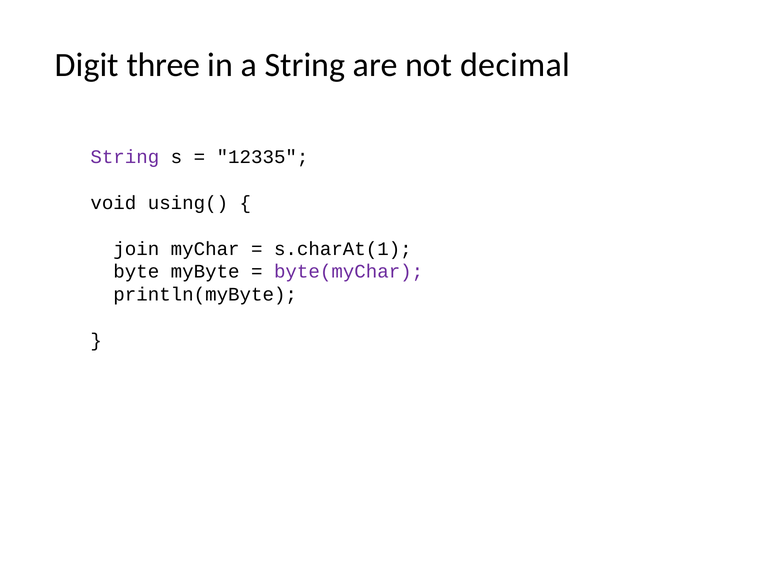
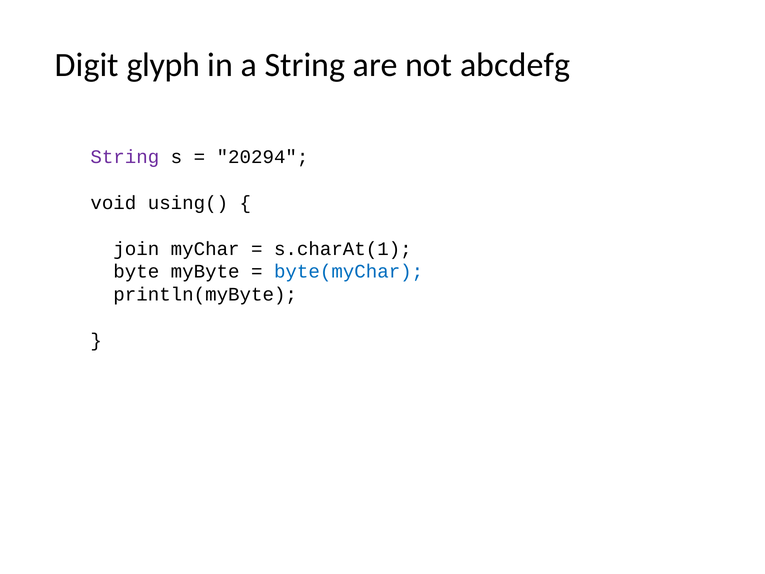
three: three -> glyph
decimal: decimal -> abcdefg
12335: 12335 -> 20294
byte(myChar colour: purple -> blue
